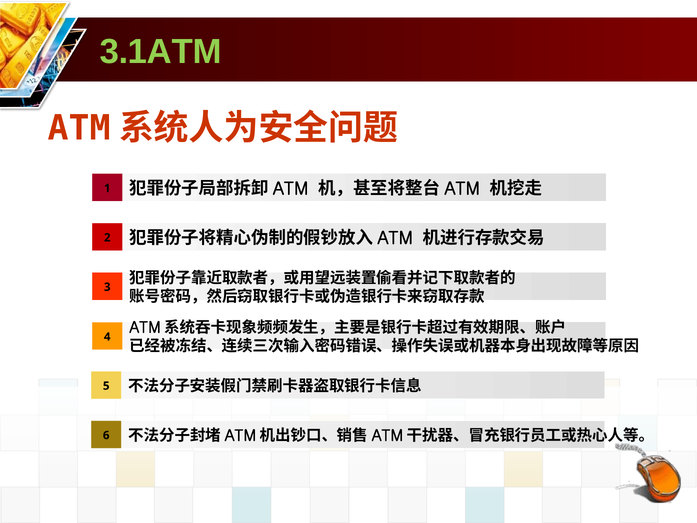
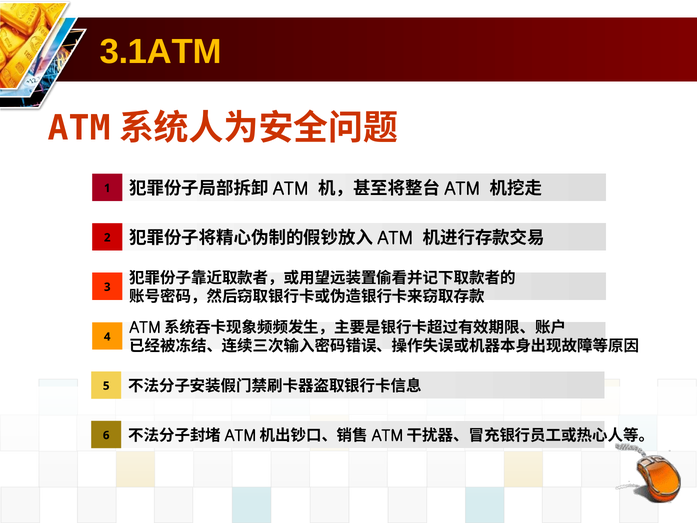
3.1ATM colour: light green -> yellow
